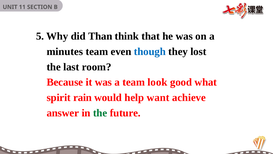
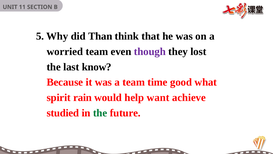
minutes: minutes -> worried
though colour: blue -> purple
room: room -> know
look: look -> time
answer: answer -> studied
